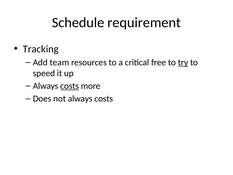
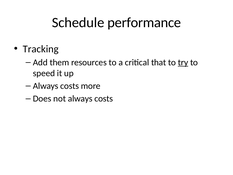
requirement: requirement -> performance
team: team -> them
free: free -> that
costs at (70, 86) underline: present -> none
